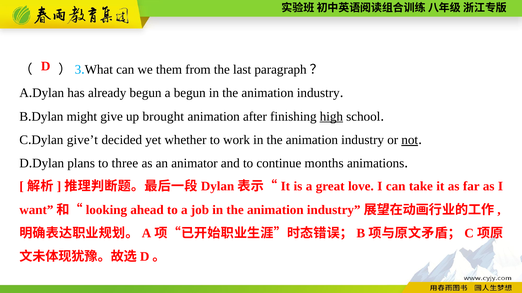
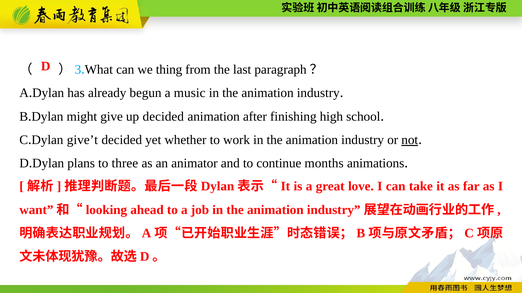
them: them -> thing
a begun: begun -> music
up brought: brought -> decided
high underline: present -> none
